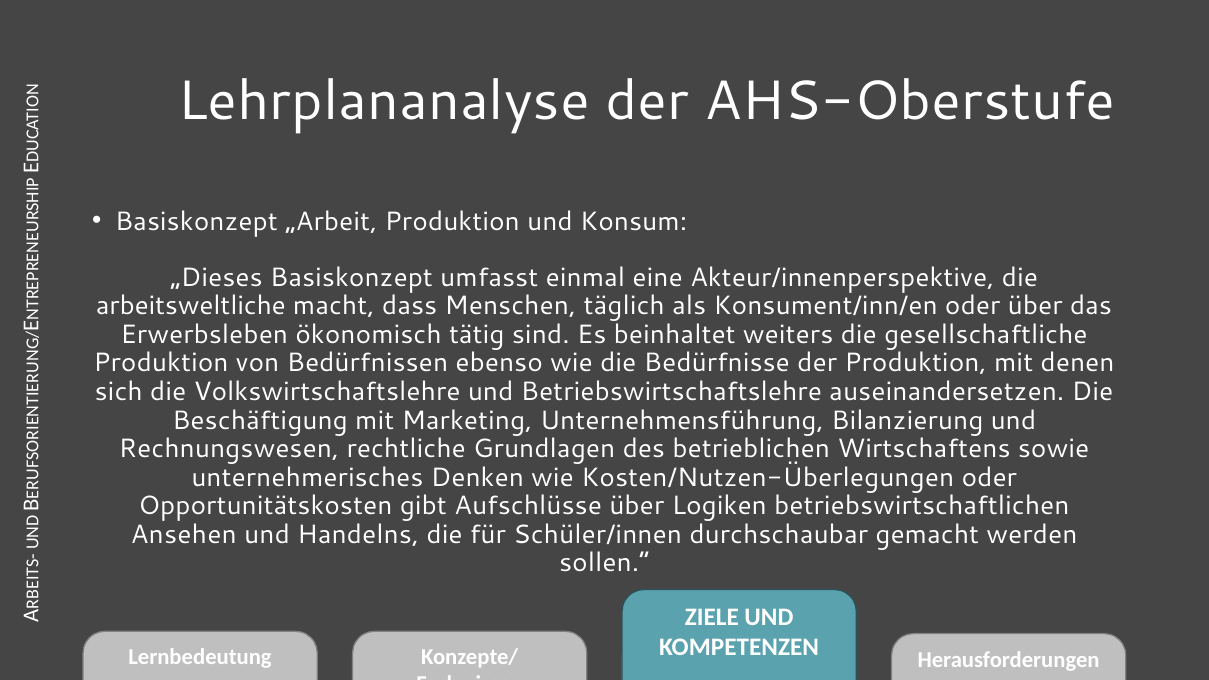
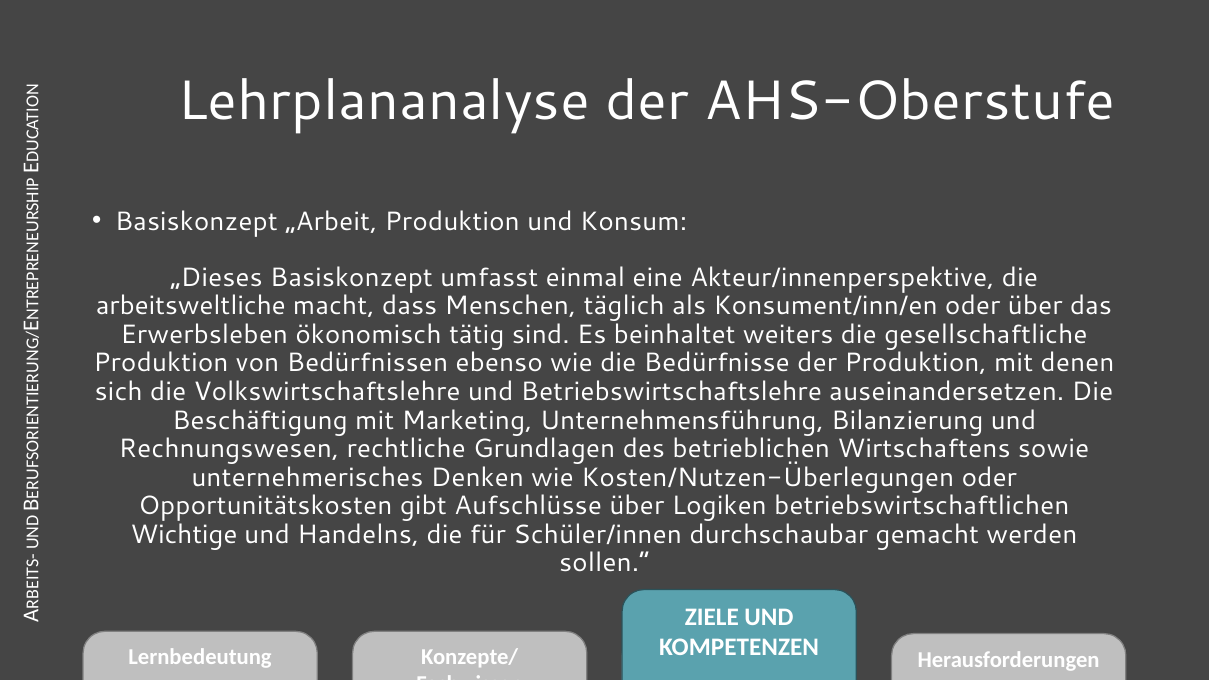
Ansehen: Ansehen -> Wichtige
